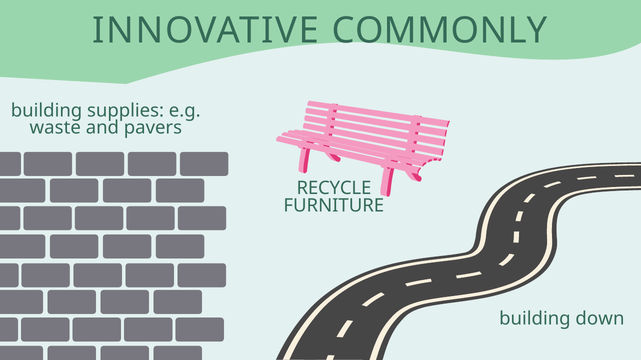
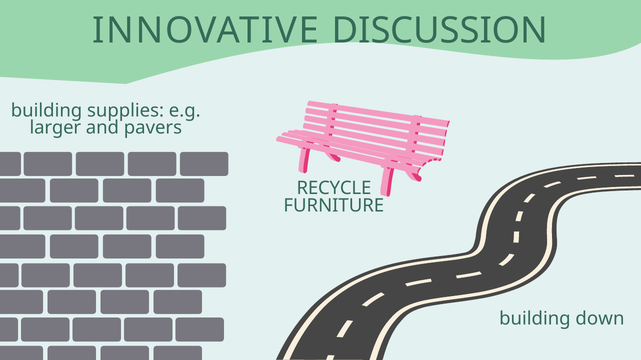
COMMONLY: COMMONLY -> DISCUSSION
waste: waste -> larger
